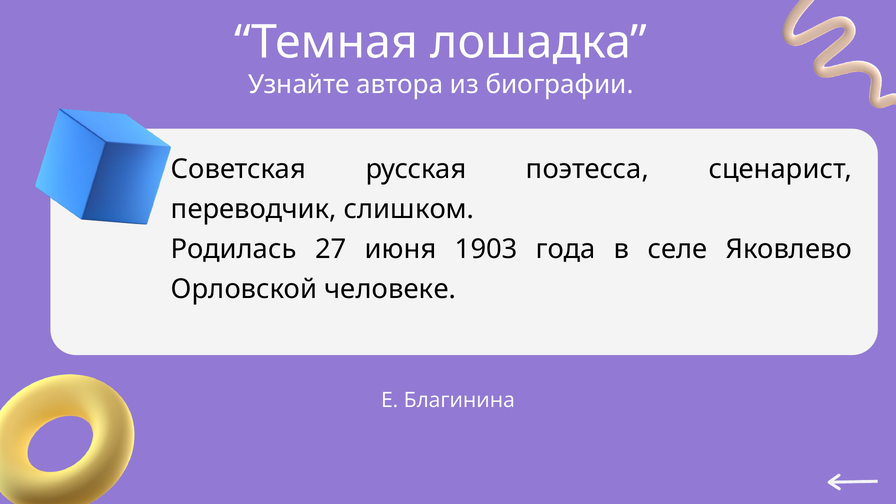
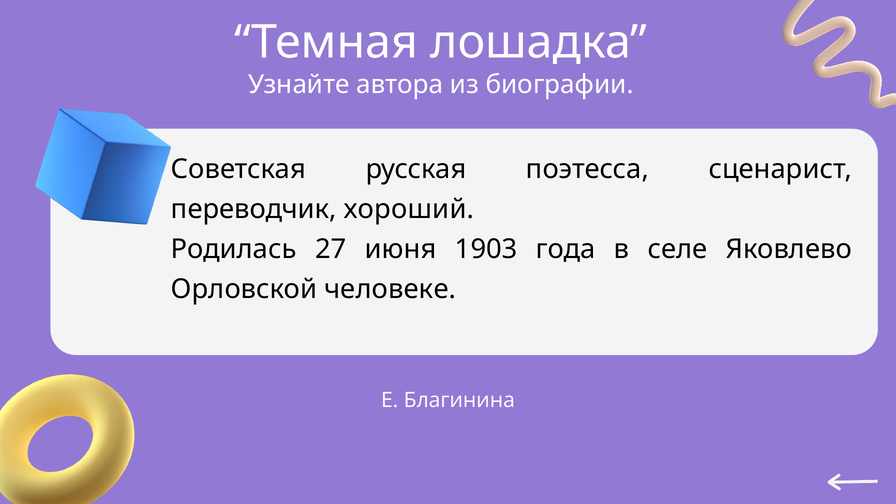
слишком: слишком -> хороший
